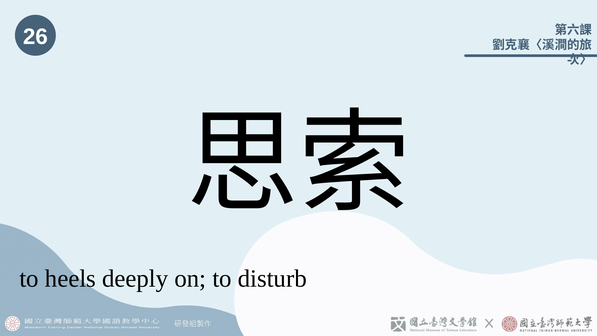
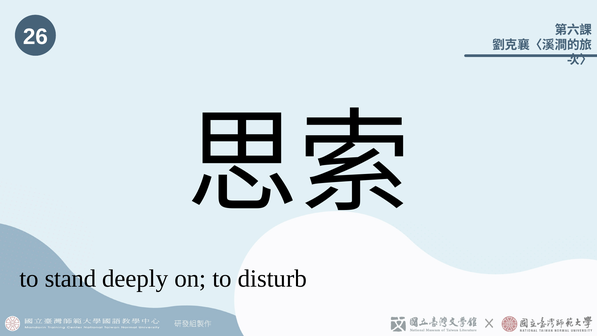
heels: heels -> stand
